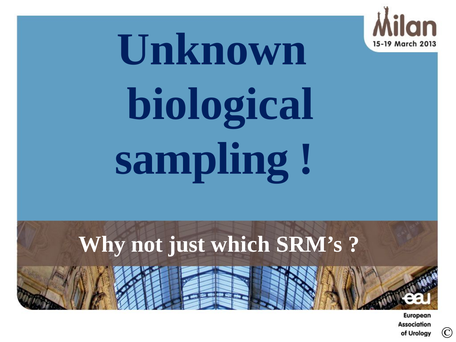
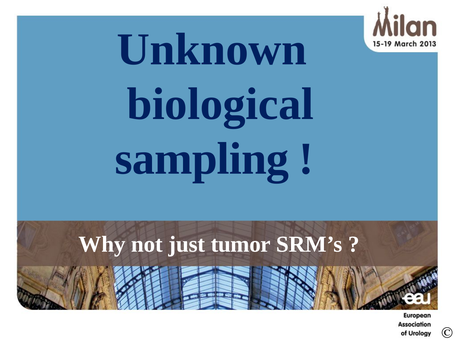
which: which -> tumor
